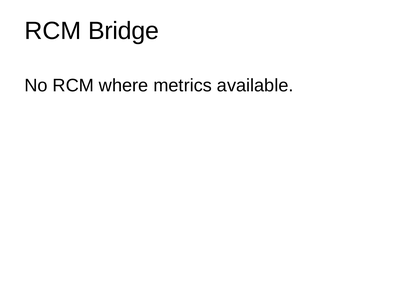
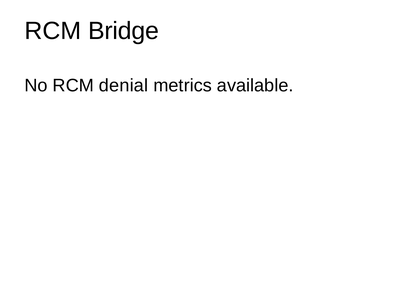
where: where -> denial
